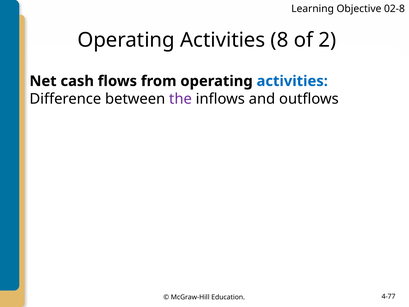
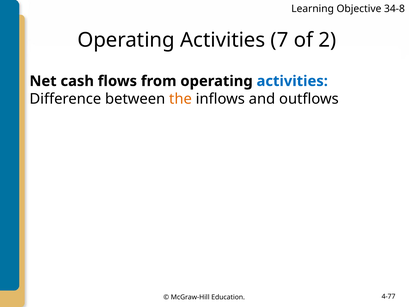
02-8: 02-8 -> 34-8
8: 8 -> 7
the colour: purple -> orange
